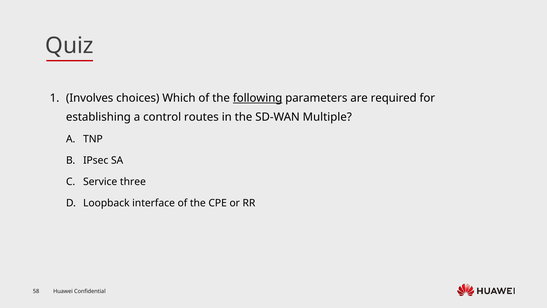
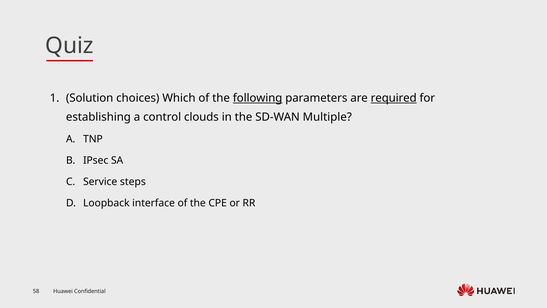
Involves: Involves -> Solution
required underline: none -> present
routes: routes -> clouds
three: three -> steps
